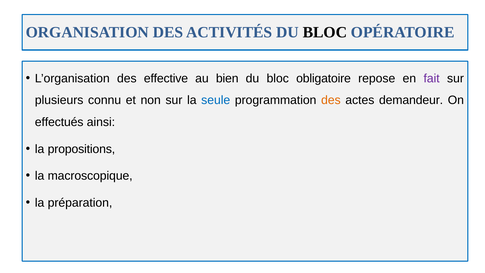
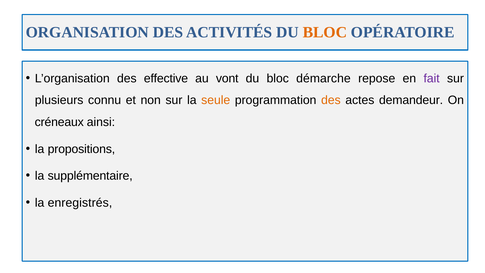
BLOC at (325, 32) colour: black -> orange
bien: bien -> vont
obligatoire: obligatoire -> démarche
seule colour: blue -> orange
effectués: effectués -> créneaux
macroscopique: macroscopique -> supplémentaire
préparation: préparation -> enregistrés
